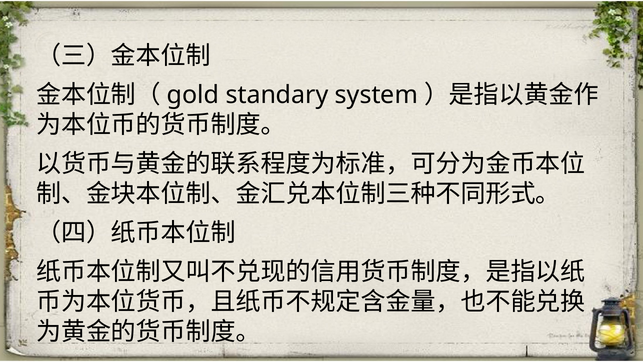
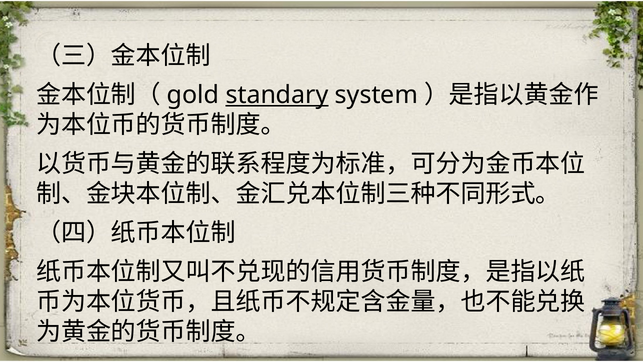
standary underline: none -> present
